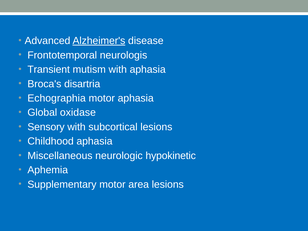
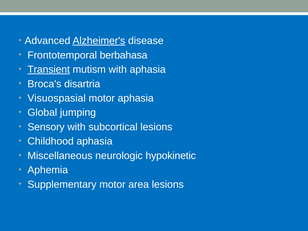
neurologis: neurologis -> berbahasa
Transient underline: none -> present
Echographia: Echographia -> Visuospasial
oxidase: oxidase -> jumping
